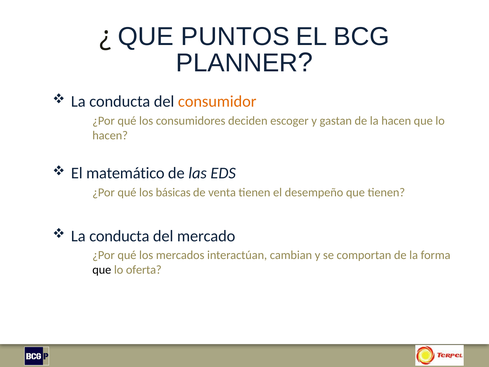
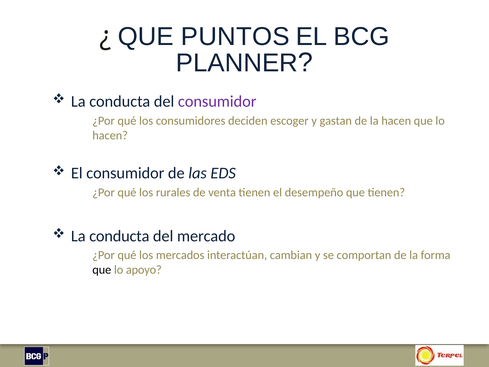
consumidor at (217, 101) colour: orange -> purple
El matemático: matemático -> consumidor
básicas: básicas -> rurales
oferta: oferta -> apoyo
